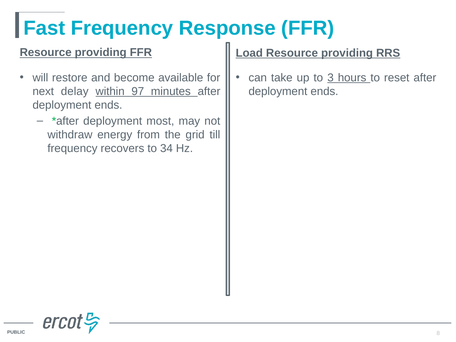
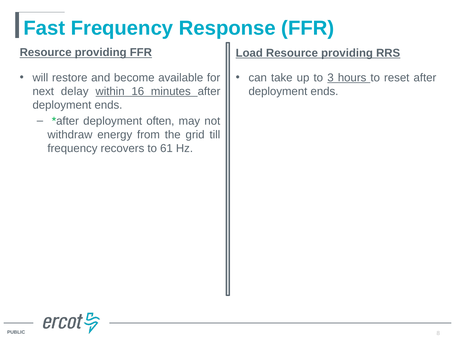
97: 97 -> 16
most: most -> often
34: 34 -> 61
